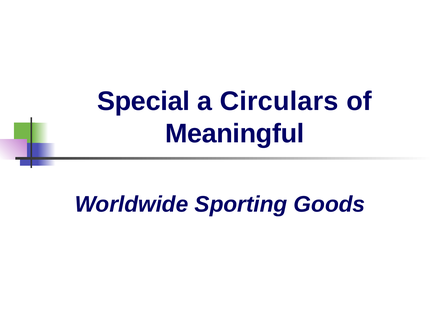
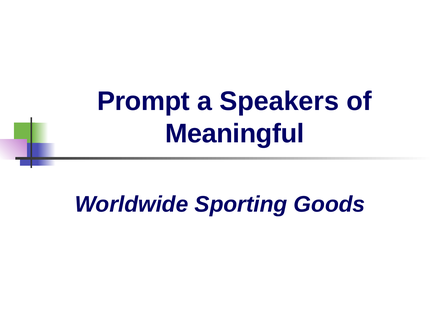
Special: Special -> Prompt
Circulars: Circulars -> Speakers
